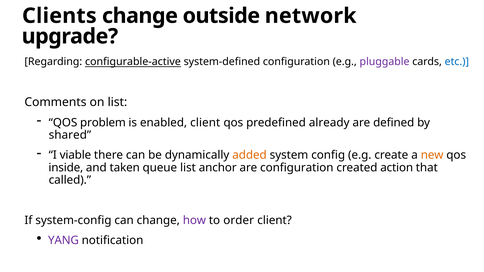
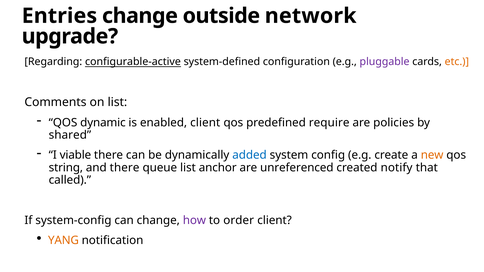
Clients: Clients -> Entries
etc colour: blue -> orange
problem: problem -> dynamic
already: already -> require
defined: defined -> policies
added colour: orange -> blue
inside: inside -> string
and taken: taken -> there
are configuration: configuration -> unreferenced
action: action -> notify
YANG colour: purple -> orange
